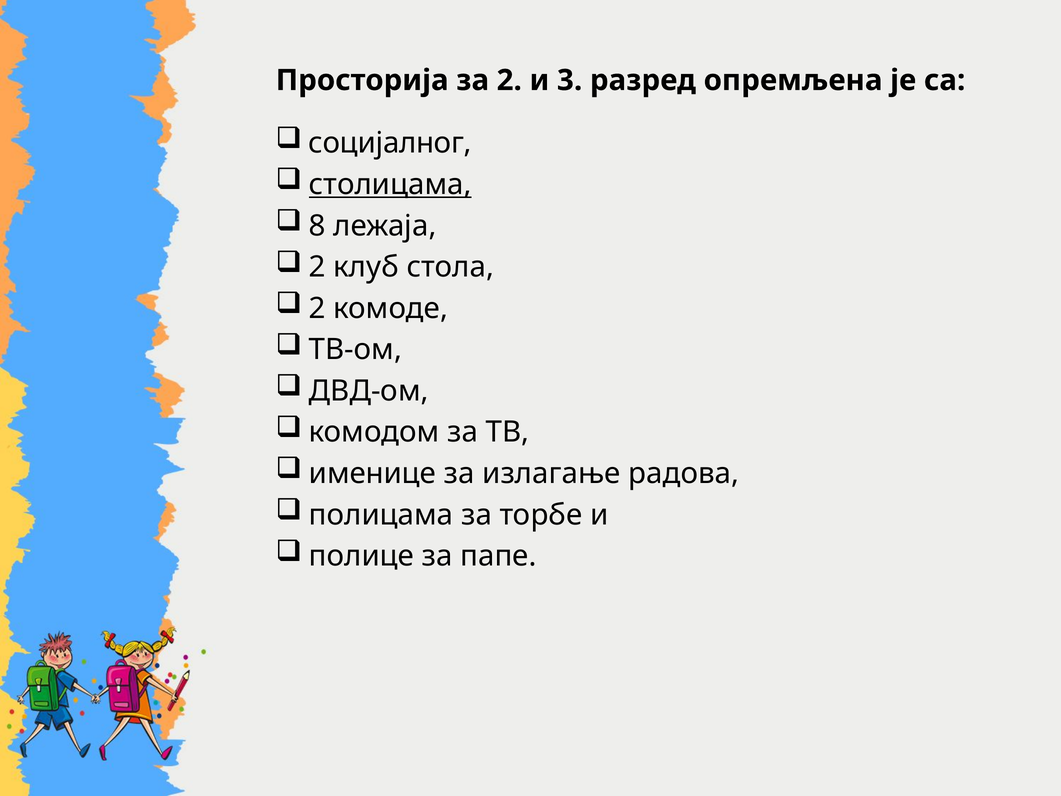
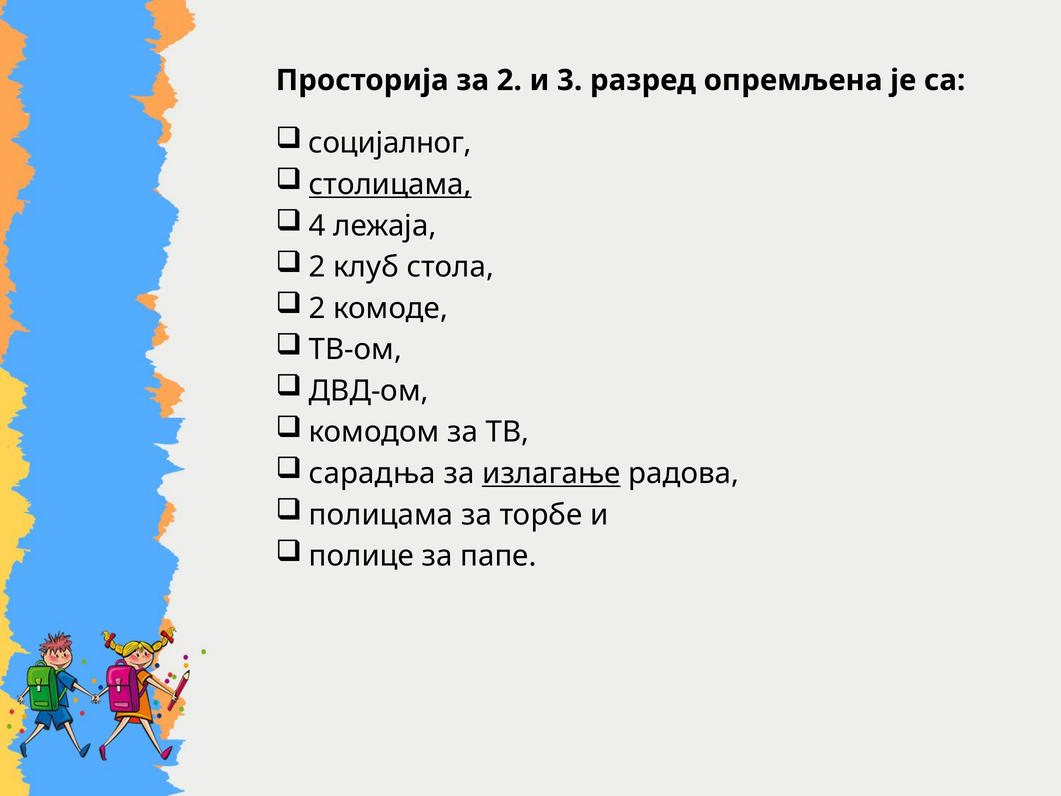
8: 8 -> 4
именице: именице -> сарадња
излагање underline: none -> present
